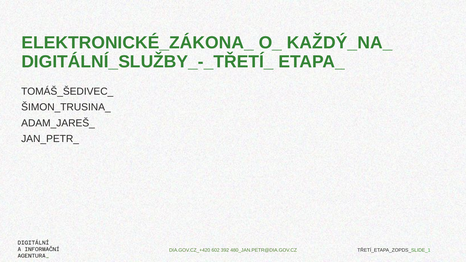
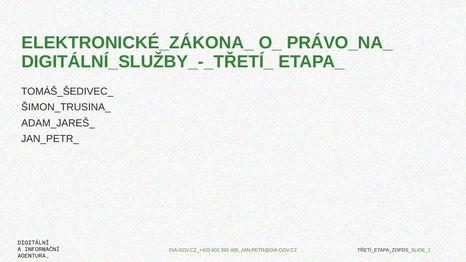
KAŽDÝ_NA_: KAŽDÝ_NA_ -> PRÁVO_NA_
